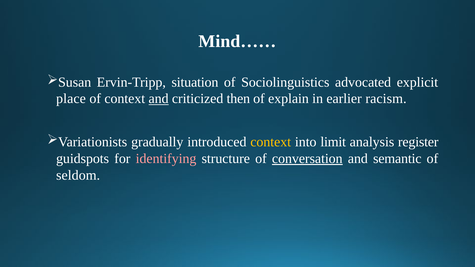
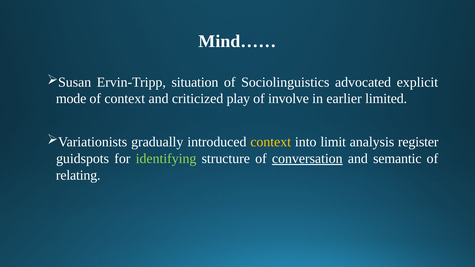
place: place -> mode
and at (159, 99) underline: present -> none
then: then -> play
explain: explain -> involve
racism: racism -> limited
identifying colour: pink -> light green
seldom: seldom -> relating
